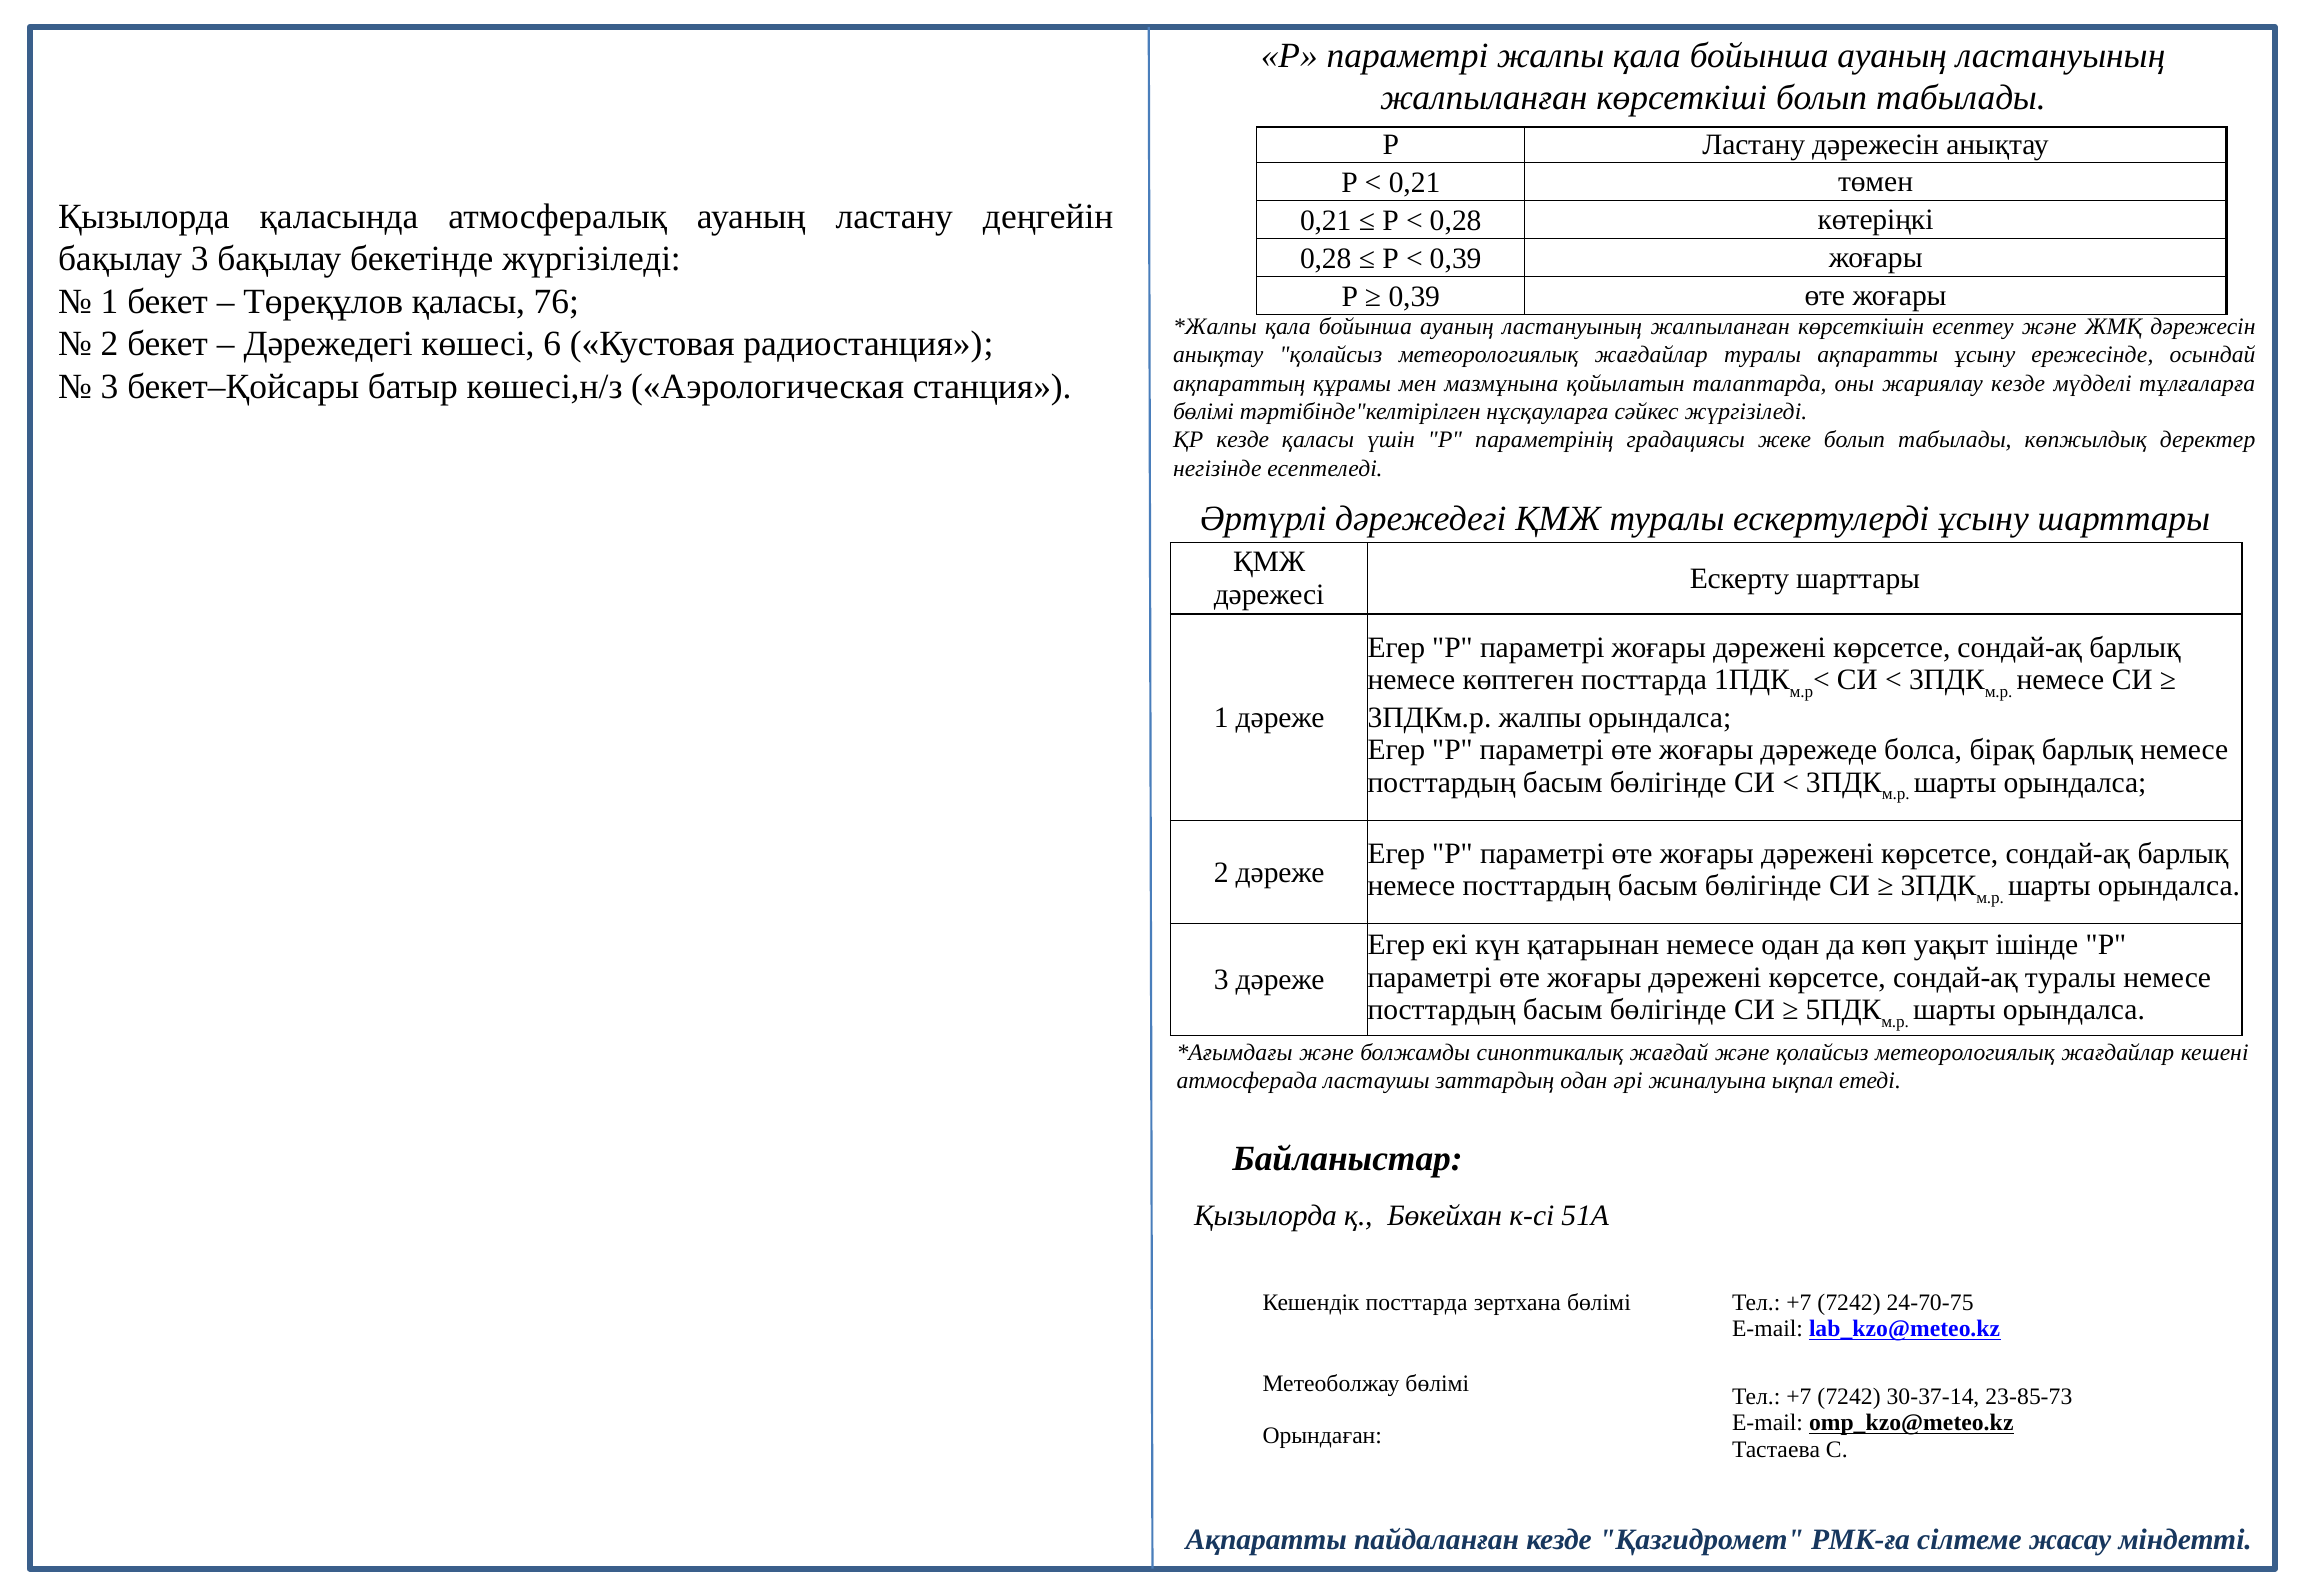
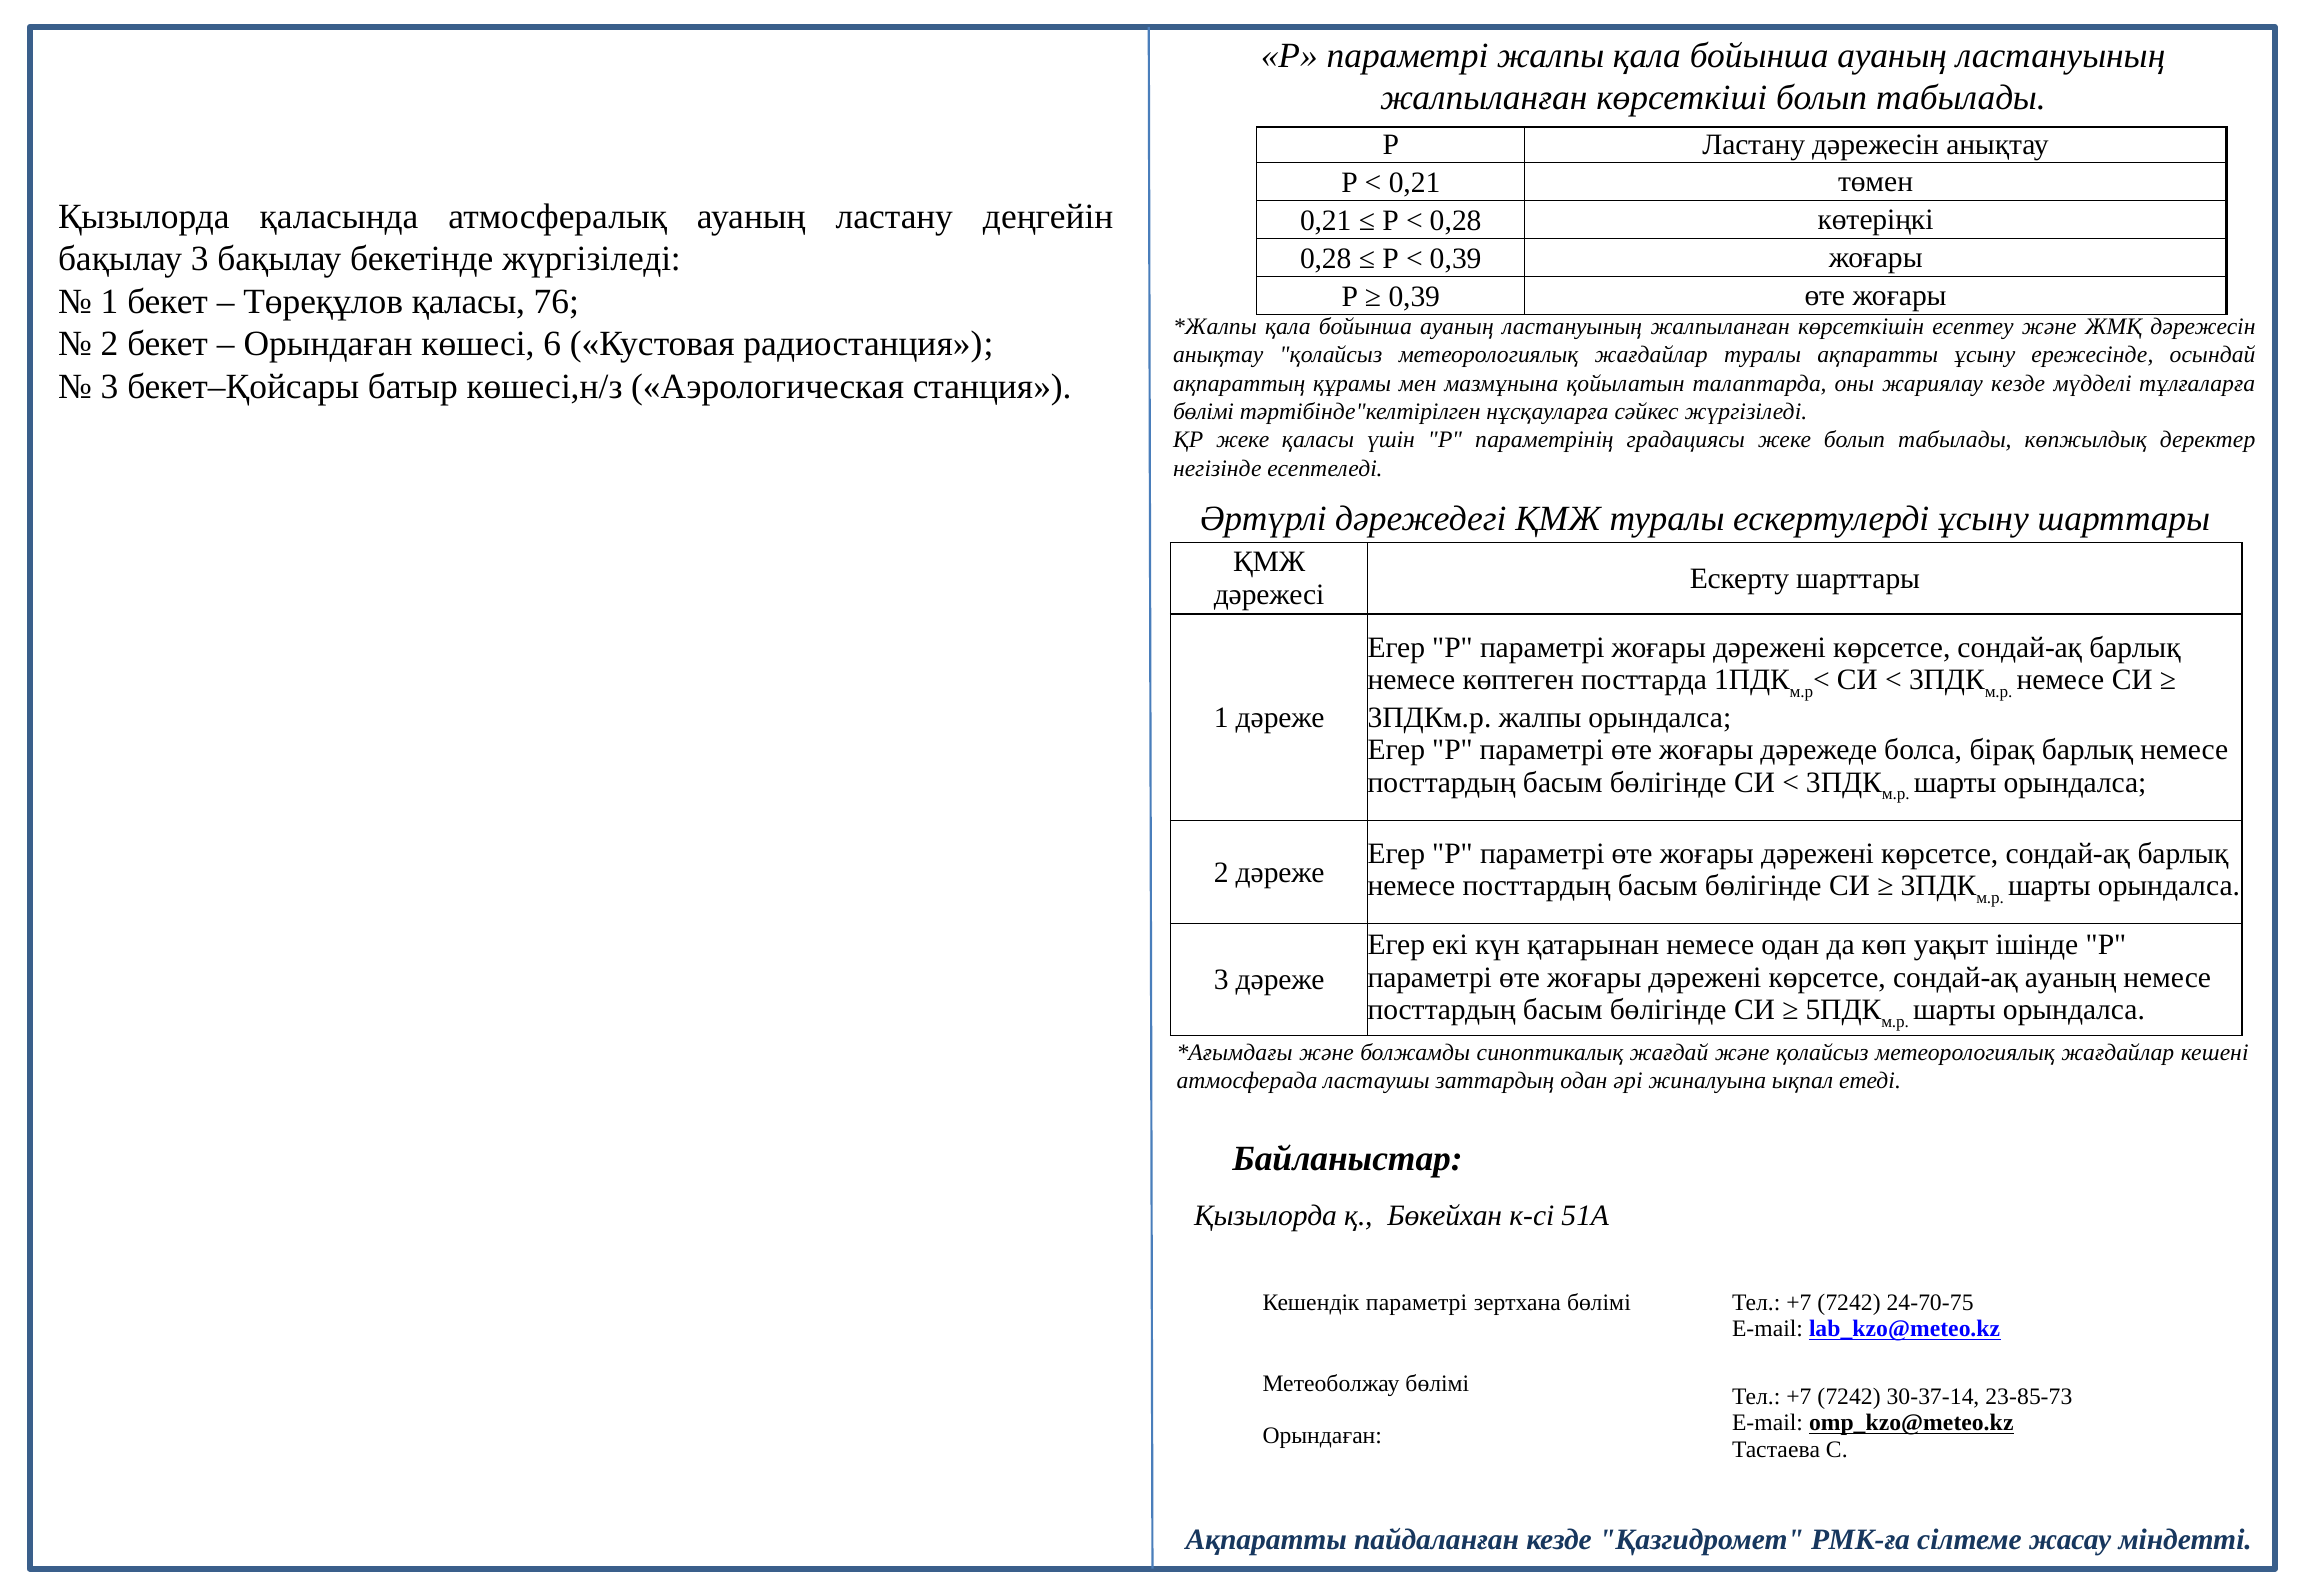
Дәрежедегі at (328, 344): Дәрежедегі -> Орындаған
ҚР кезде: кезде -> жеке
сондай-ақ туралы: туралы -> ауаның
Кешендік посттарда: посттарда -> параметрі
